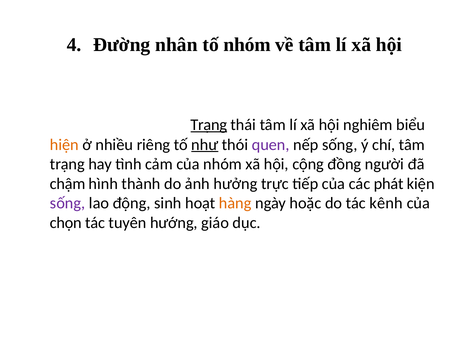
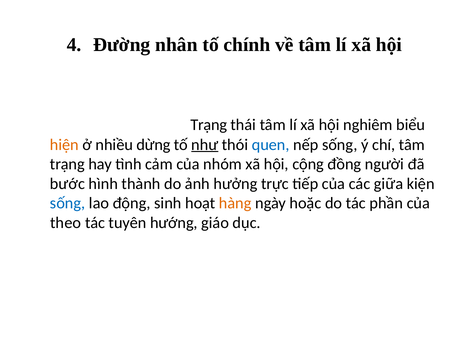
tố nhóm: nhóm -> chính
Trạng at (209, 125) underline: present -> none
riêng: riêng -> dừng
quen colour: purple -> blue
chậm: chậm -> bước
phát: phát -> giữa
sống at (68, 203) colour: purple -> blue
kênh: kênh -> phần
chọn: chọn -> theo
